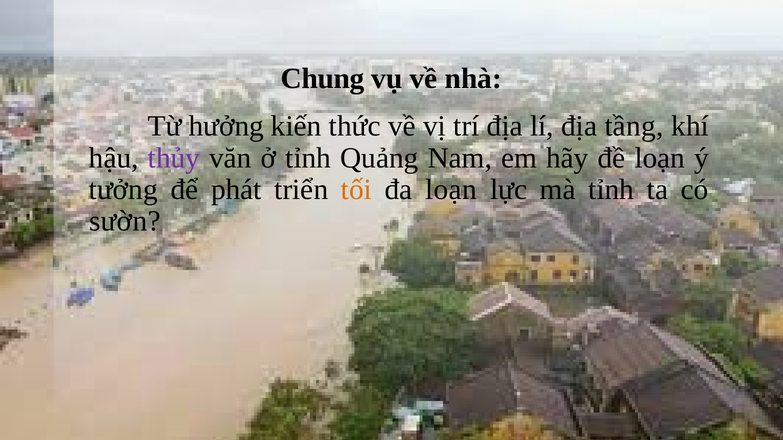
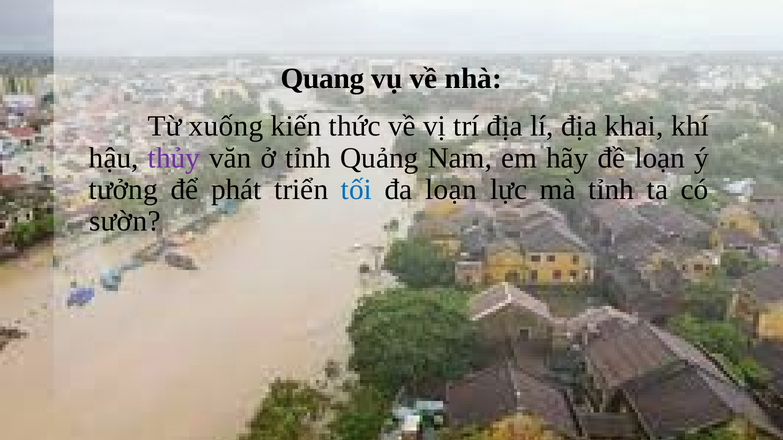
Chung: Chung -> Quang
hưởng: hưởng -> xuống
tầng: tầng -> khai
tối colour: orange -> blue
